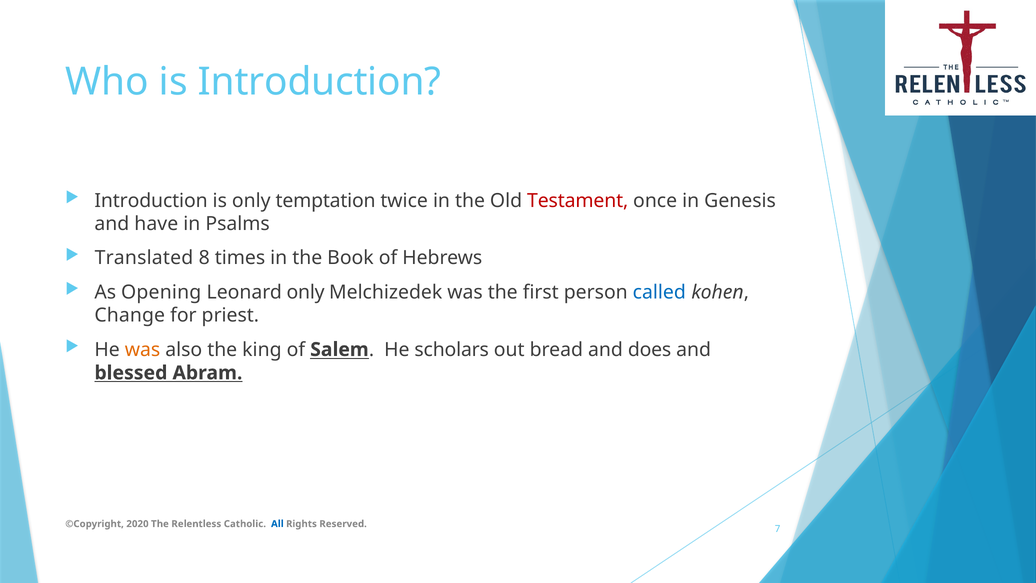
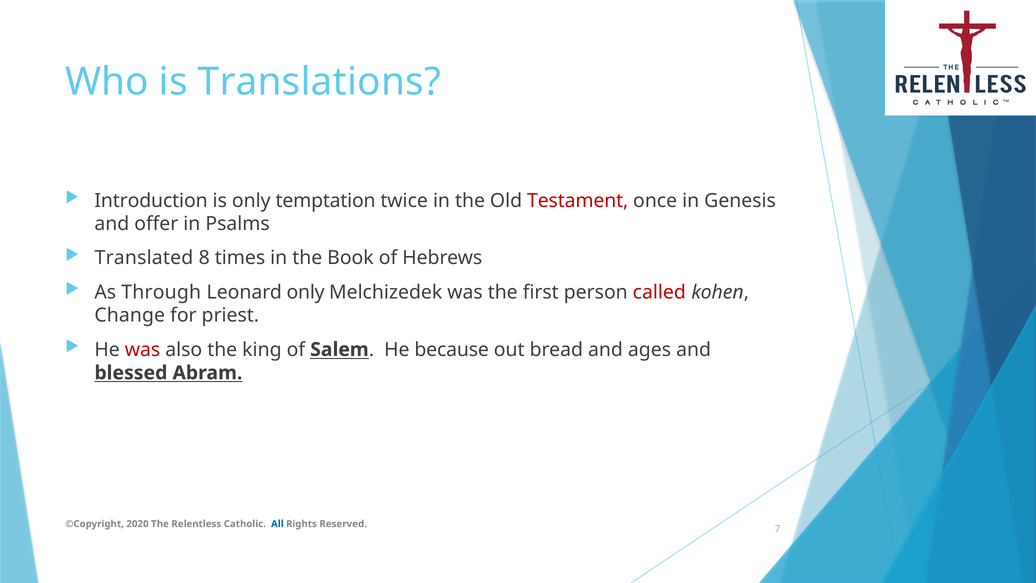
is Introduction: Introduction -> Translations
have: have -> offer
Opening: Opening -> Through
called colour: blue -> red
was at (143, 349) colour: orange -> red
scholars: scholars -> because
does: does -> ages
